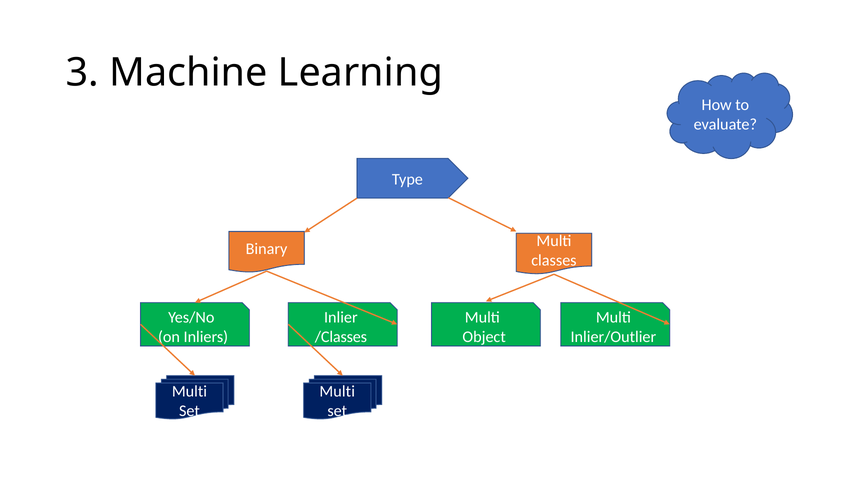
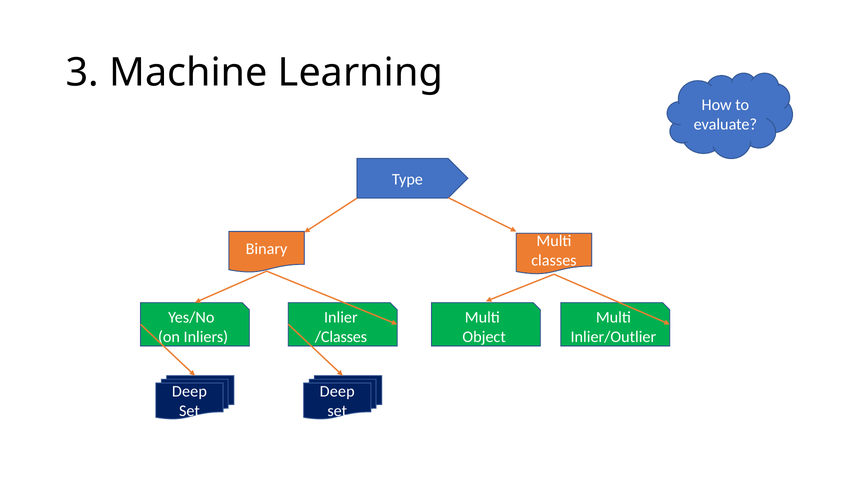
Multi at (189, 391): Multi -> Deep
Multi at (337, 391): Multi -> Deep
